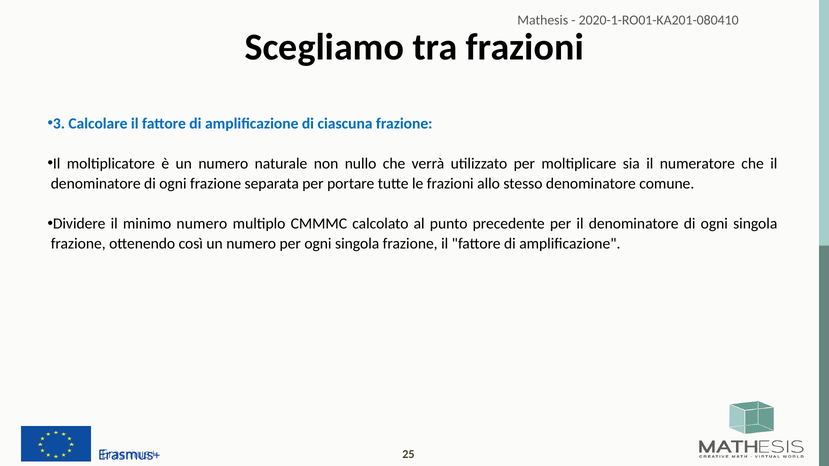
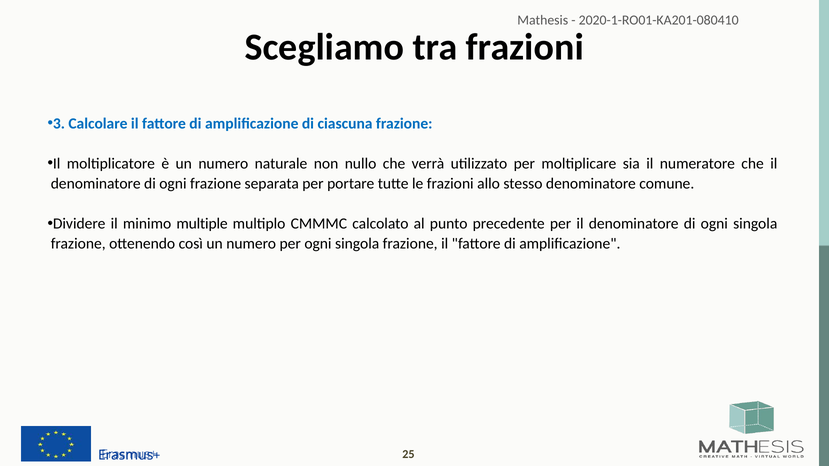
minimo numero: numero -> multiple
